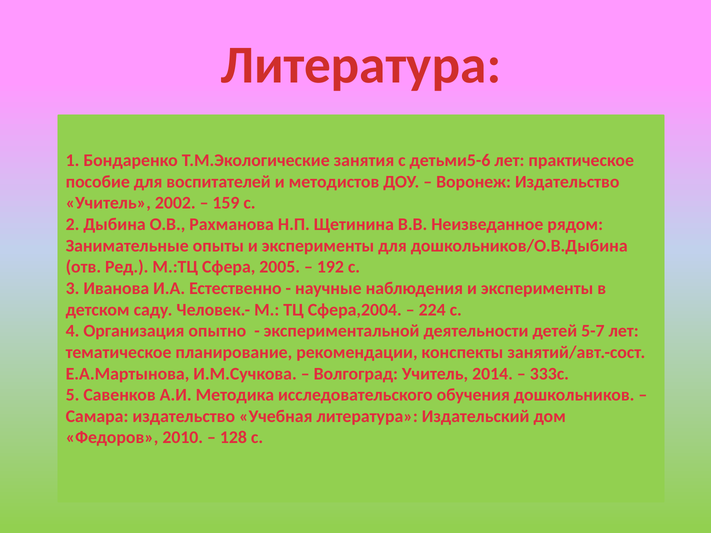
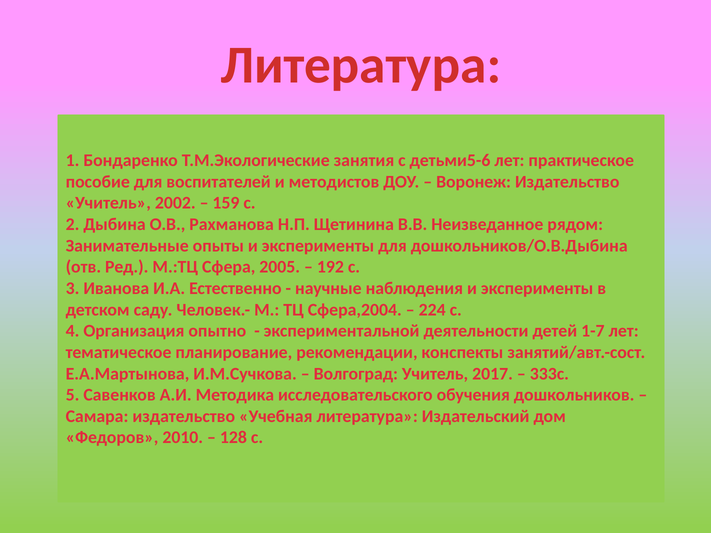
5-7: 5-7 -> 1-7
2014: 2014 -> 2017
